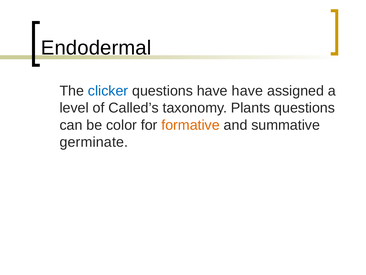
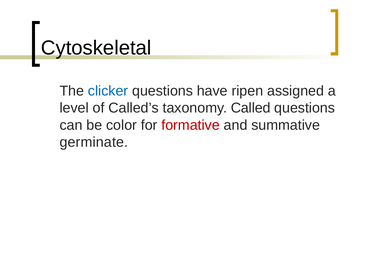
Endodermal: Endodermal -> Cytoskeletal
have have: have -> ripen
Plants: Plants -> Called
formative colour: orange -> red
